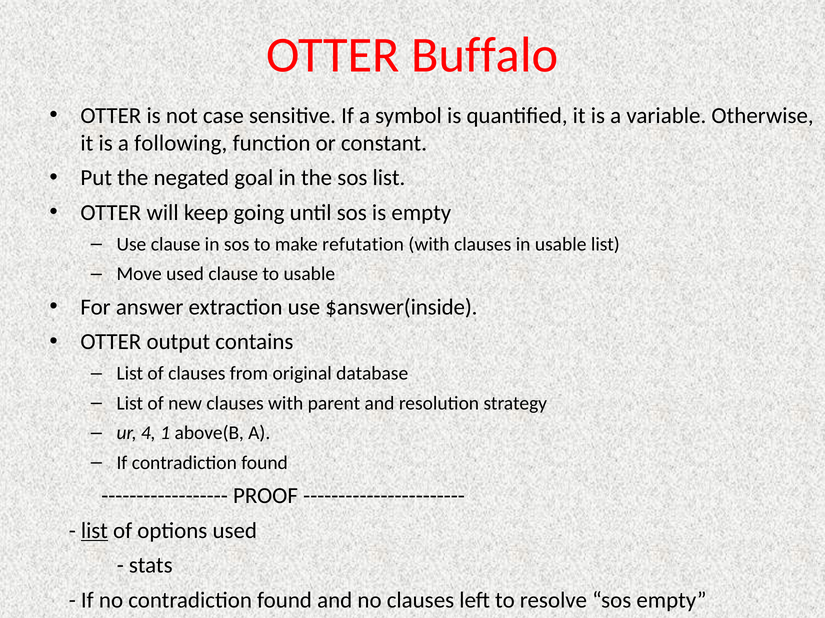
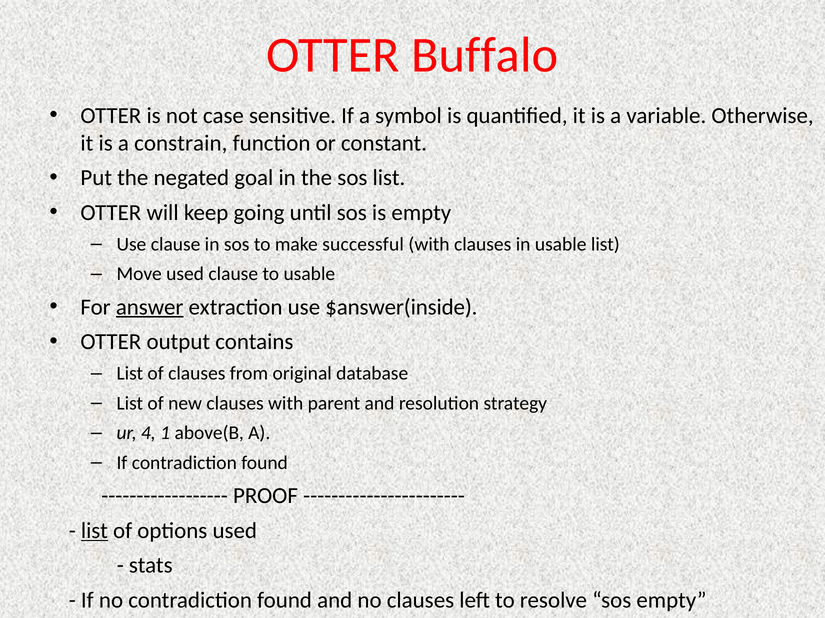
following: following -> constrain
refutation: refutation -> successful
answer underline: none -> present
